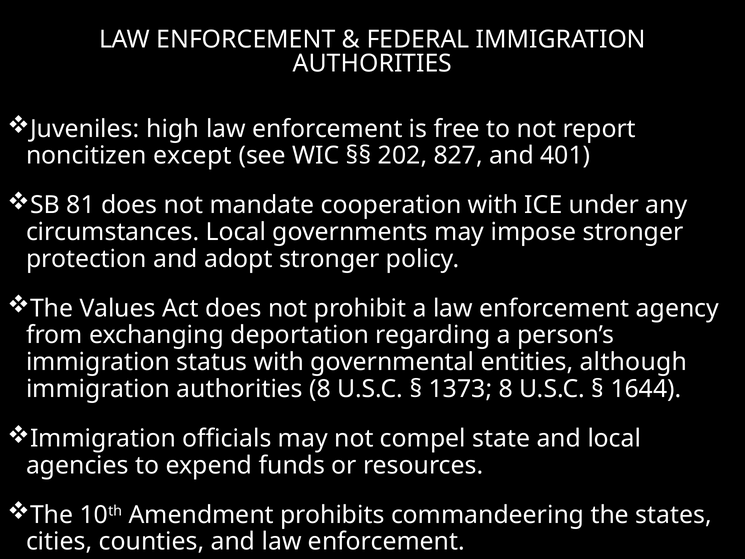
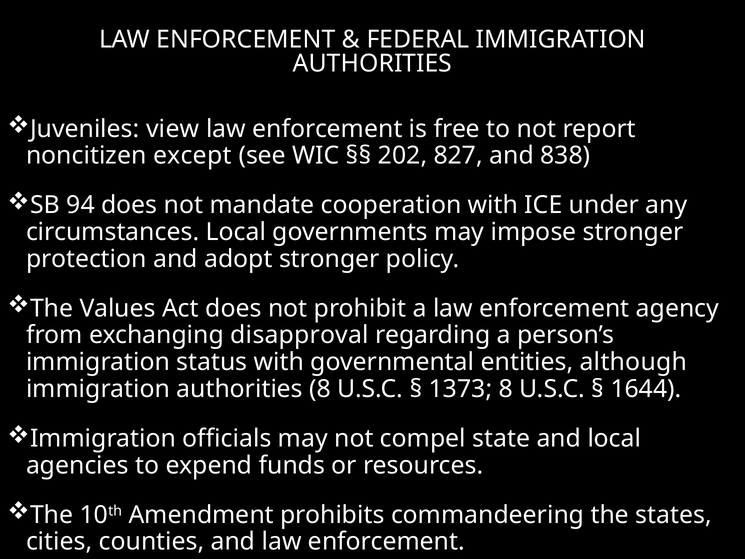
high: high -> view
401: 401 -> 838
81: 81 -> 94
deportation: deportation -> disapproval
